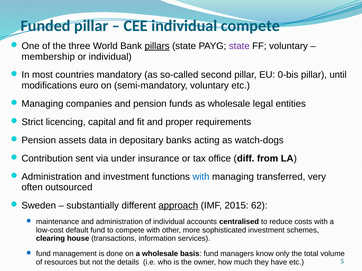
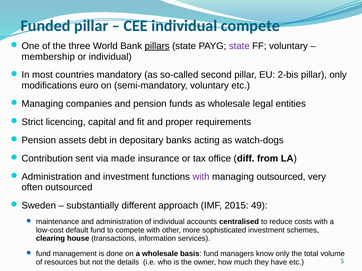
0-bis: 0-bis -> 2-bis
pillar until: until -> only
data: data -> debt
under: under -> made
with at (201, 177) colour: blue -> purple
managing transferred: transferred -> outsourced
approach underline: present -> none
62: 62 -> 49
